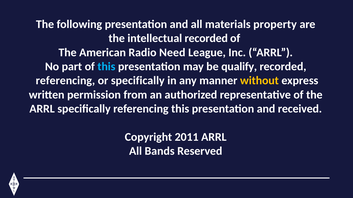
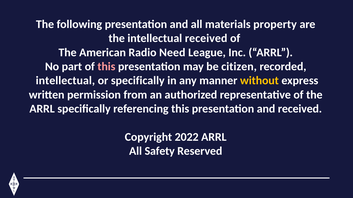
intellectual recorded: recorded -> received
this at (106, 67) colour: light blue -> pink
qualify: qualify -> citizen
referencing at (65, 81): referencing -> intellectual
2011: 2011 -> 2022
Bands: Bands -> Safety
